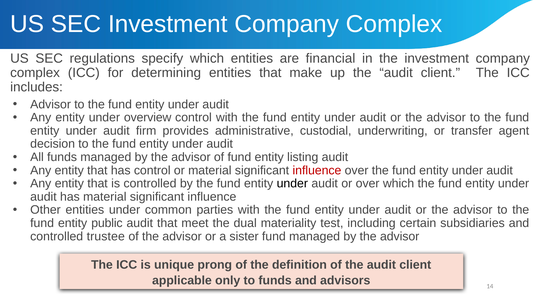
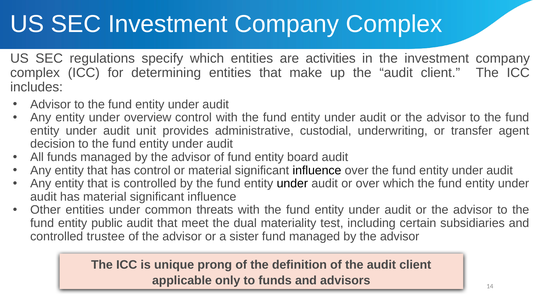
financial: financial -> activities
firm: firm -> unit
listing: listing -> board
influence at (317, 171) colour: red -> black
parties: parties -> threats
